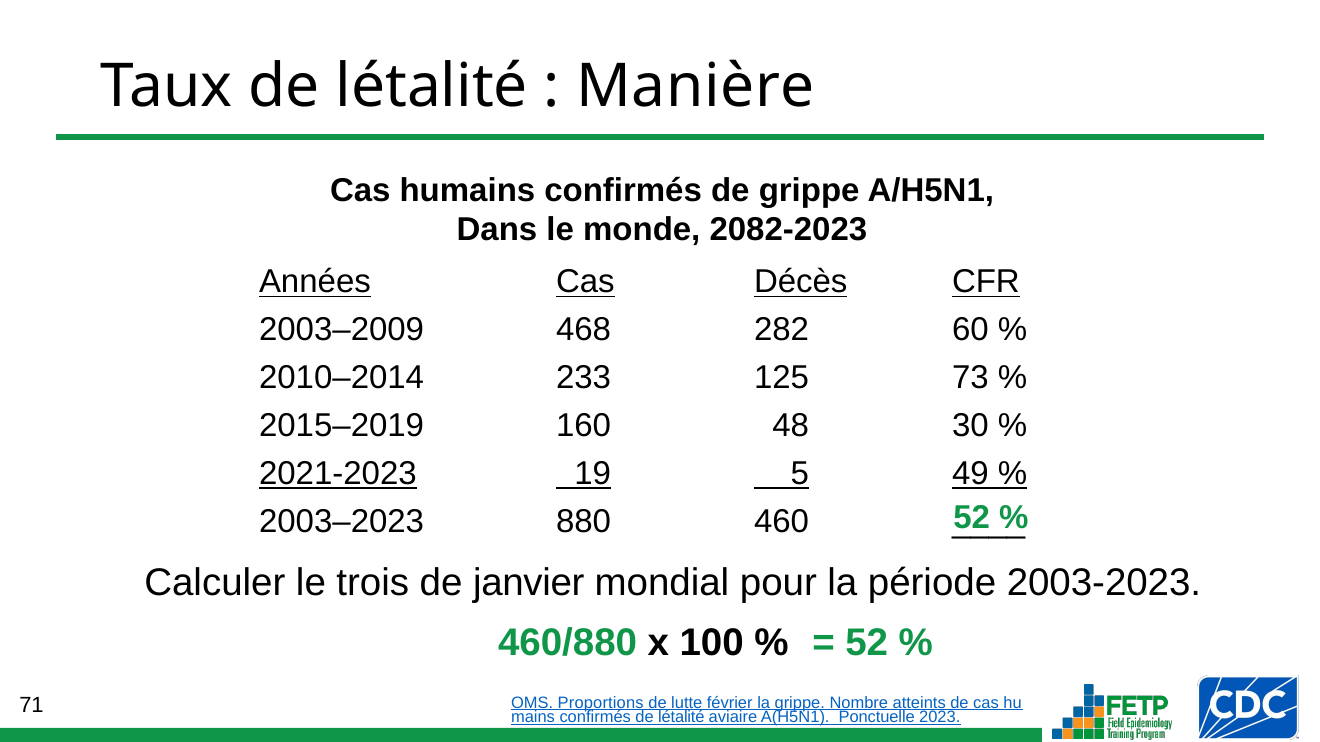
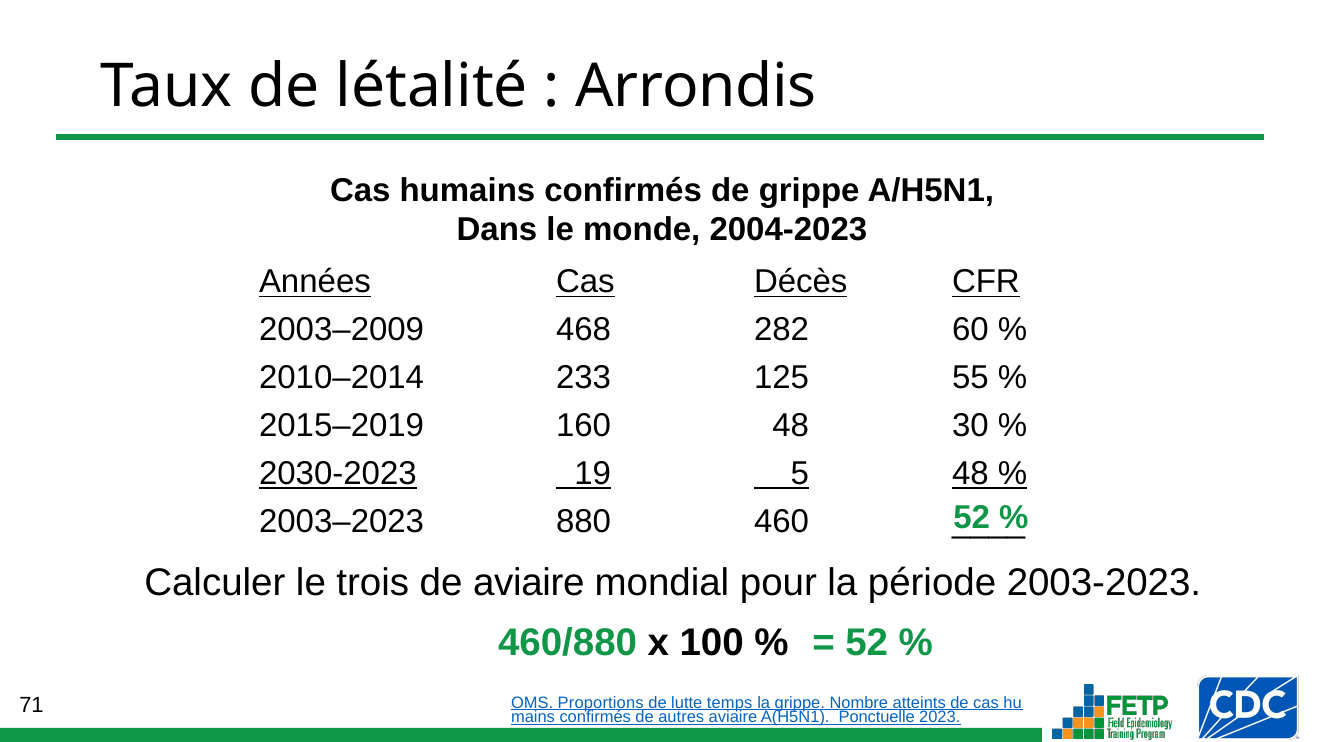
Manière: Manière -> Arrondis
2082-2023: 2082-2023 -> 2004-2023
73: 73 -> 55
2021-2023: 2021-2023 -> 2030-2023
5 49: 49 -> 48
de janvier: janvier -> aviaire
février: février -> temps
confirmés de létalité: létalité -> autres
